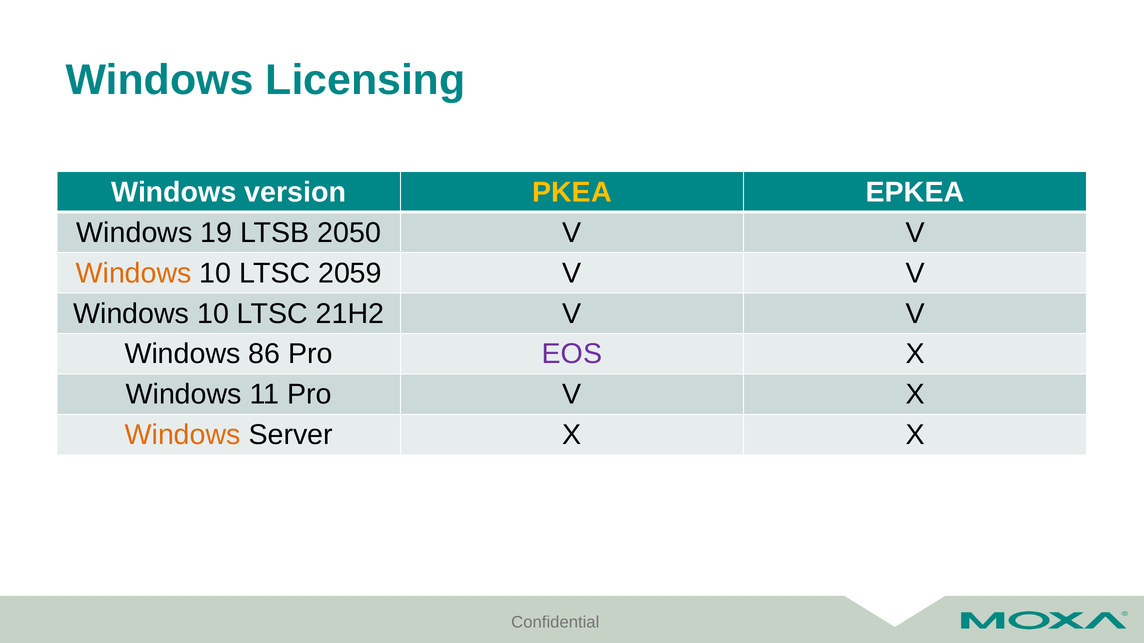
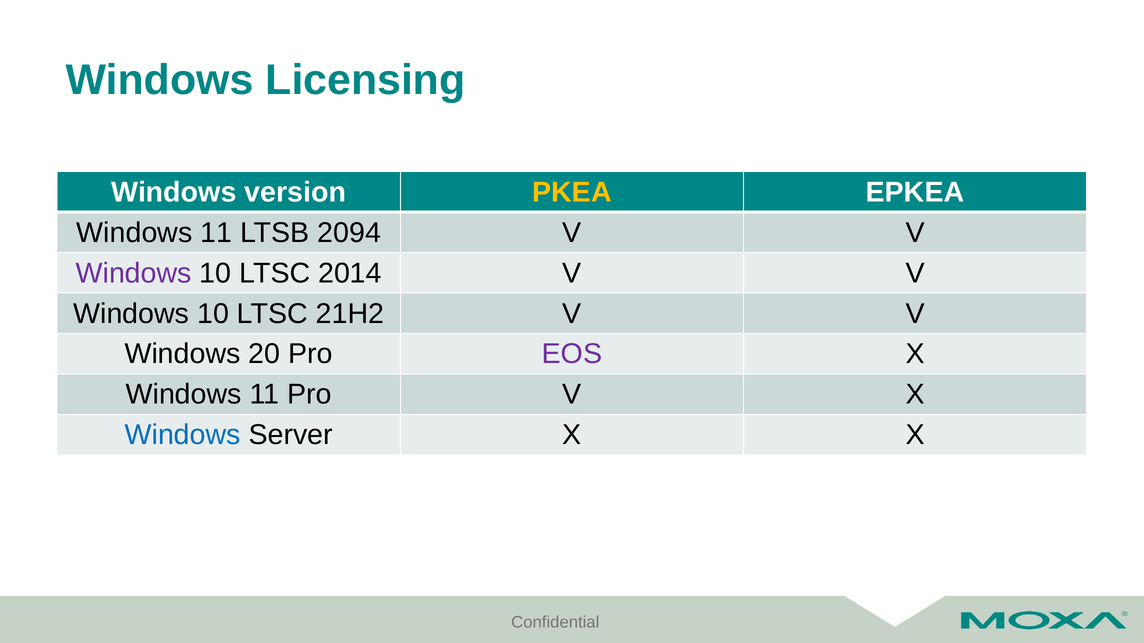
19 at (216, 233): 19 -> 11
2050: 2050 -> 2094
Windows at (134, 273) colour: orange -> purple
2059: 2059 -> 2014
86: 86 -> 20
Windows at (183, 435) colour: orange -> blue
